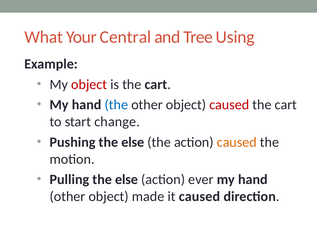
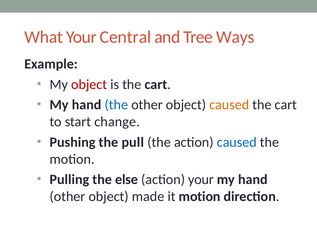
Using: Using -> Ways
caused at (229, 105) colour: red -> orange
Pushing the else: else -> pull
caused at (237, 142) colour: orange -> blue
action ever: ever -> your
it caused: caused -> motion
